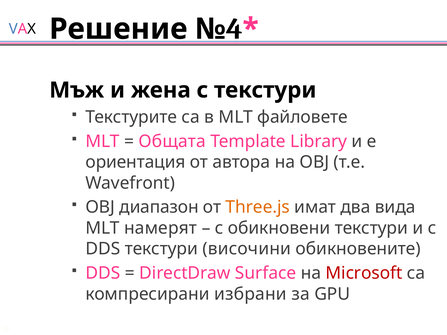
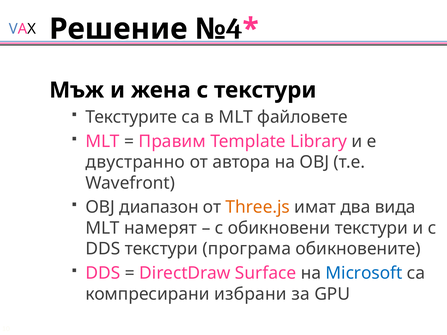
Общата: Общата -> Правим
ориентация: ориентация -> двустранно
височини: височини -> програма
Microsoft colour: red -> blue
